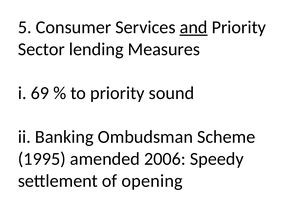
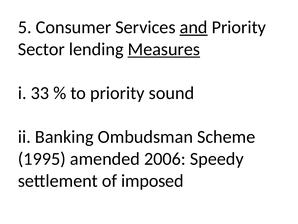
Measures underline: none -> present
69: 69 -> 33
opening: opening -> imposed
